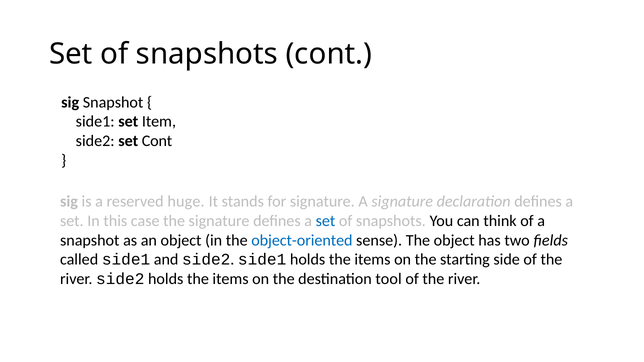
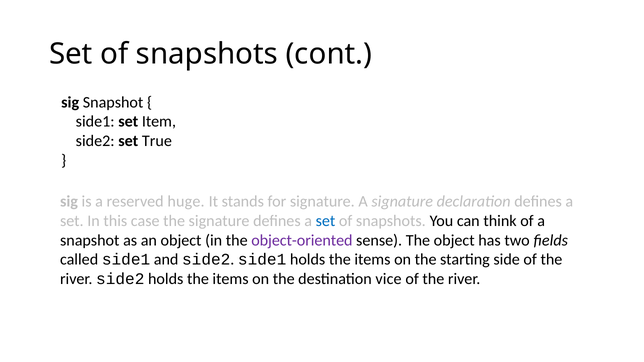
set Cont: Cont -> True
object-oriented colour: blue -> purple
tool: tool -> vice
